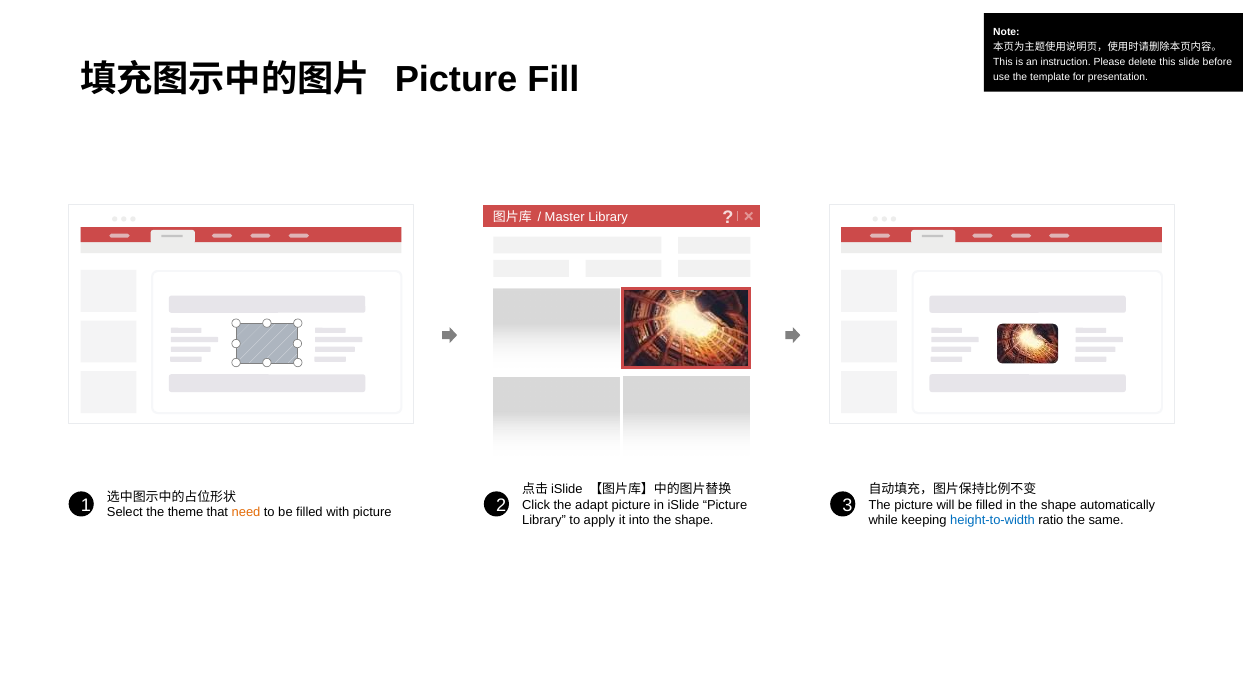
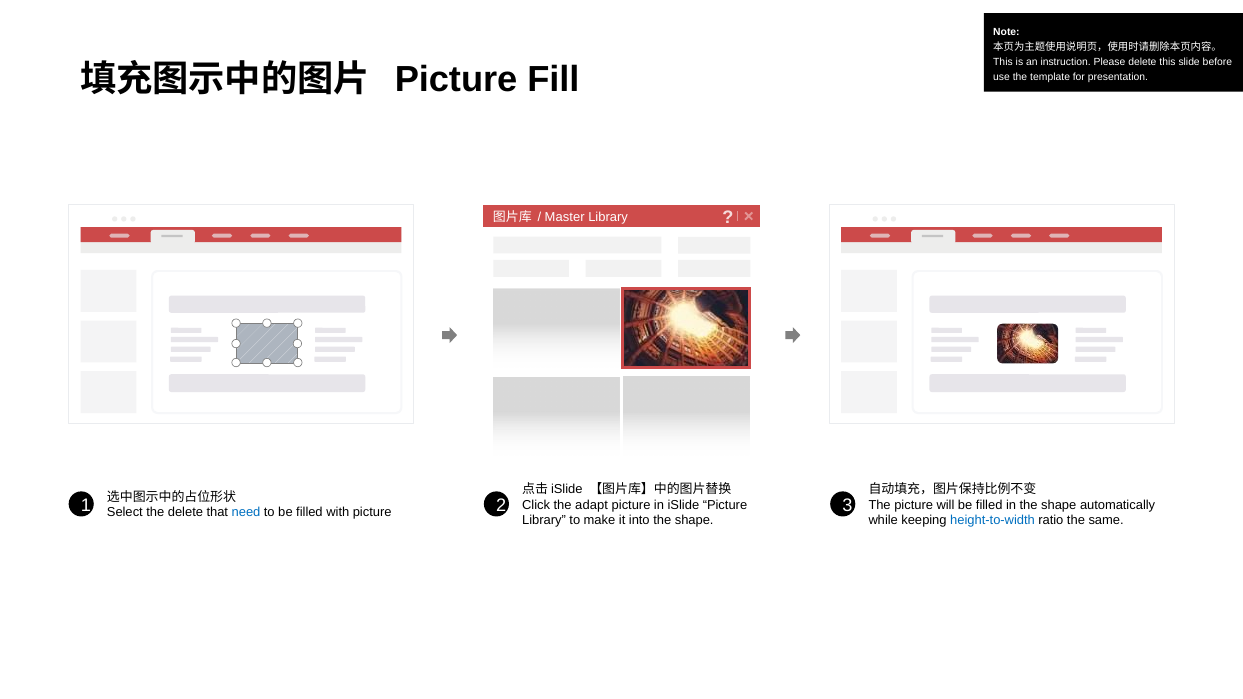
the theme: theme -> delete
need colour: orange -> blue
apply: apply -> make
